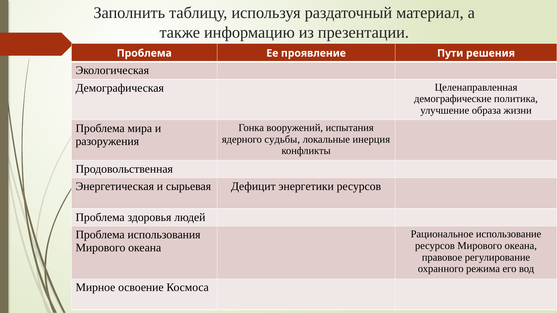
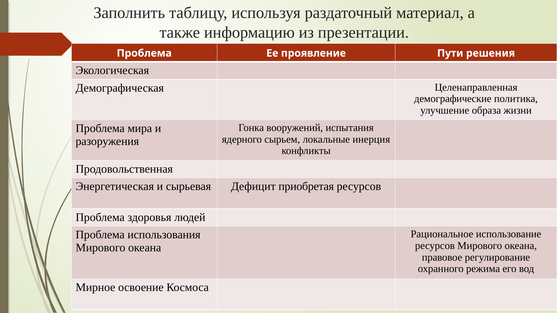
судьбы: судьбы -> сырьем
энергетики: энергетики -> приобретая
